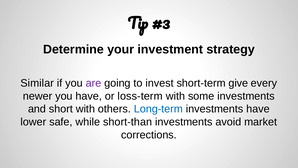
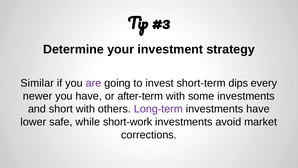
give: give -> dips
loss-term: loss-term -> after-term
Long-term colour: blue -> purple
short-than: short-than -> short-work
